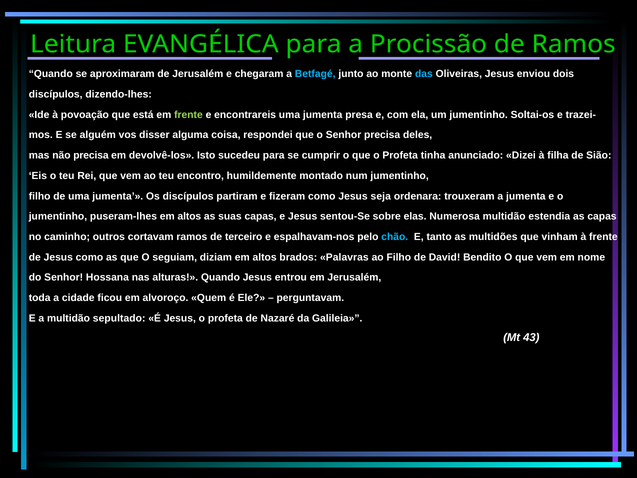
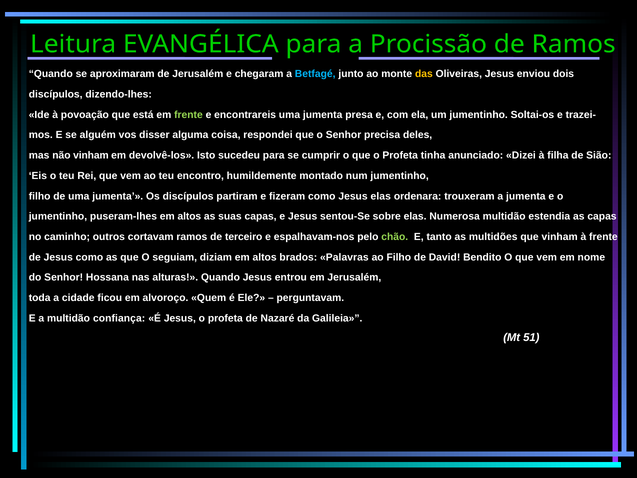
das colour: light blue -> yellow
não precisa: precisa -> vinham
Jesus seja: seja -> elas
chão colour: light blue -> light green
sepultado: sepultado -> confiança
43: 43 -> 51
